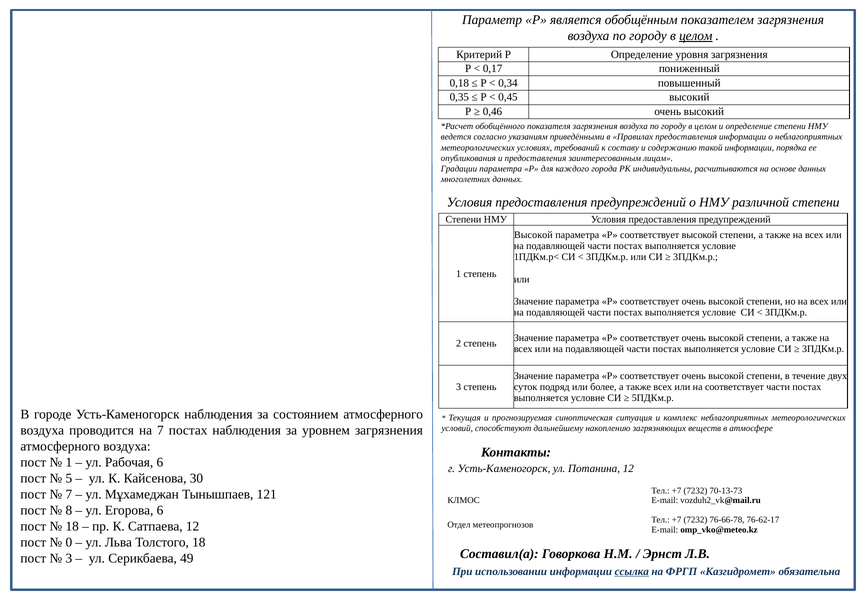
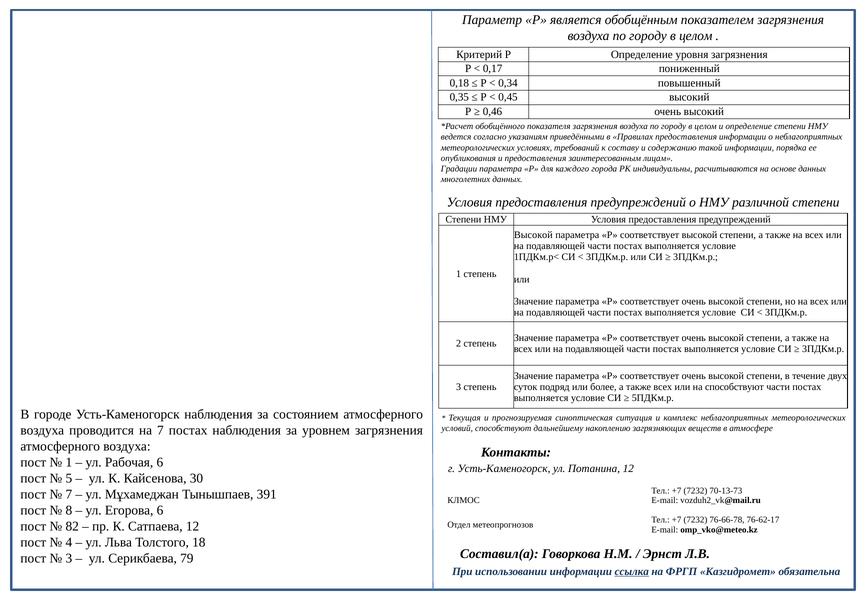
целом at (696, 36) underline: present -> none
на соответствует: соответствует -> способствуют
121: 121 -> 391
18 at (72, 526): 18 -> 82
0: 0 -> 4
49: 49 -> 79
